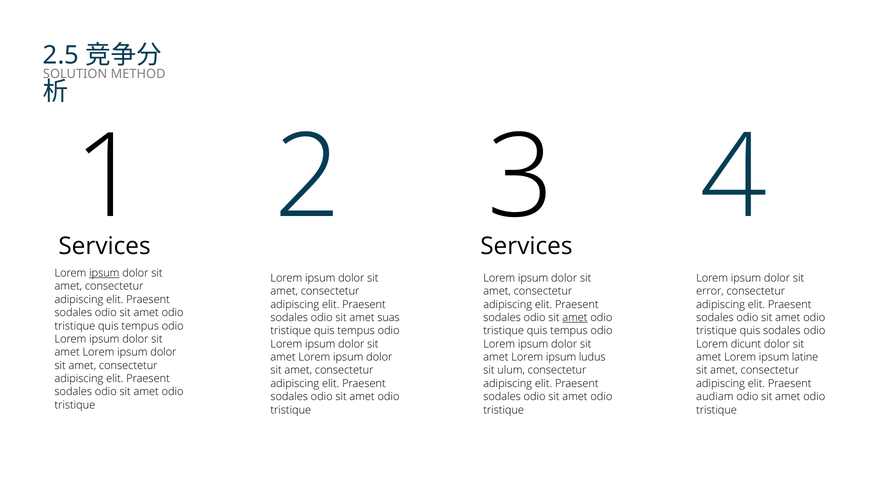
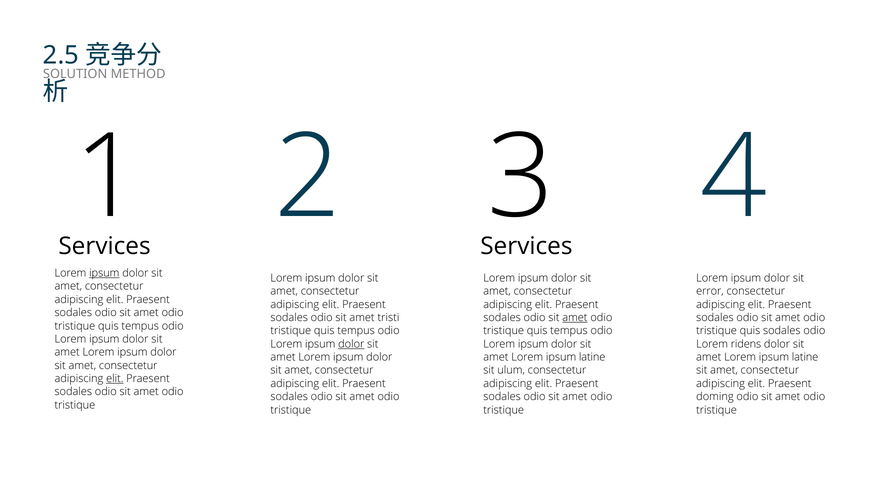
suas: suas -> tristi
dolor at (351, 344) underline: none -> present
dicunt: dicunt -> ridens
ludus at (592, 358): ludus -> latine
elit at (115, 379) underline: none -> present
audiam: audiam -> doming
